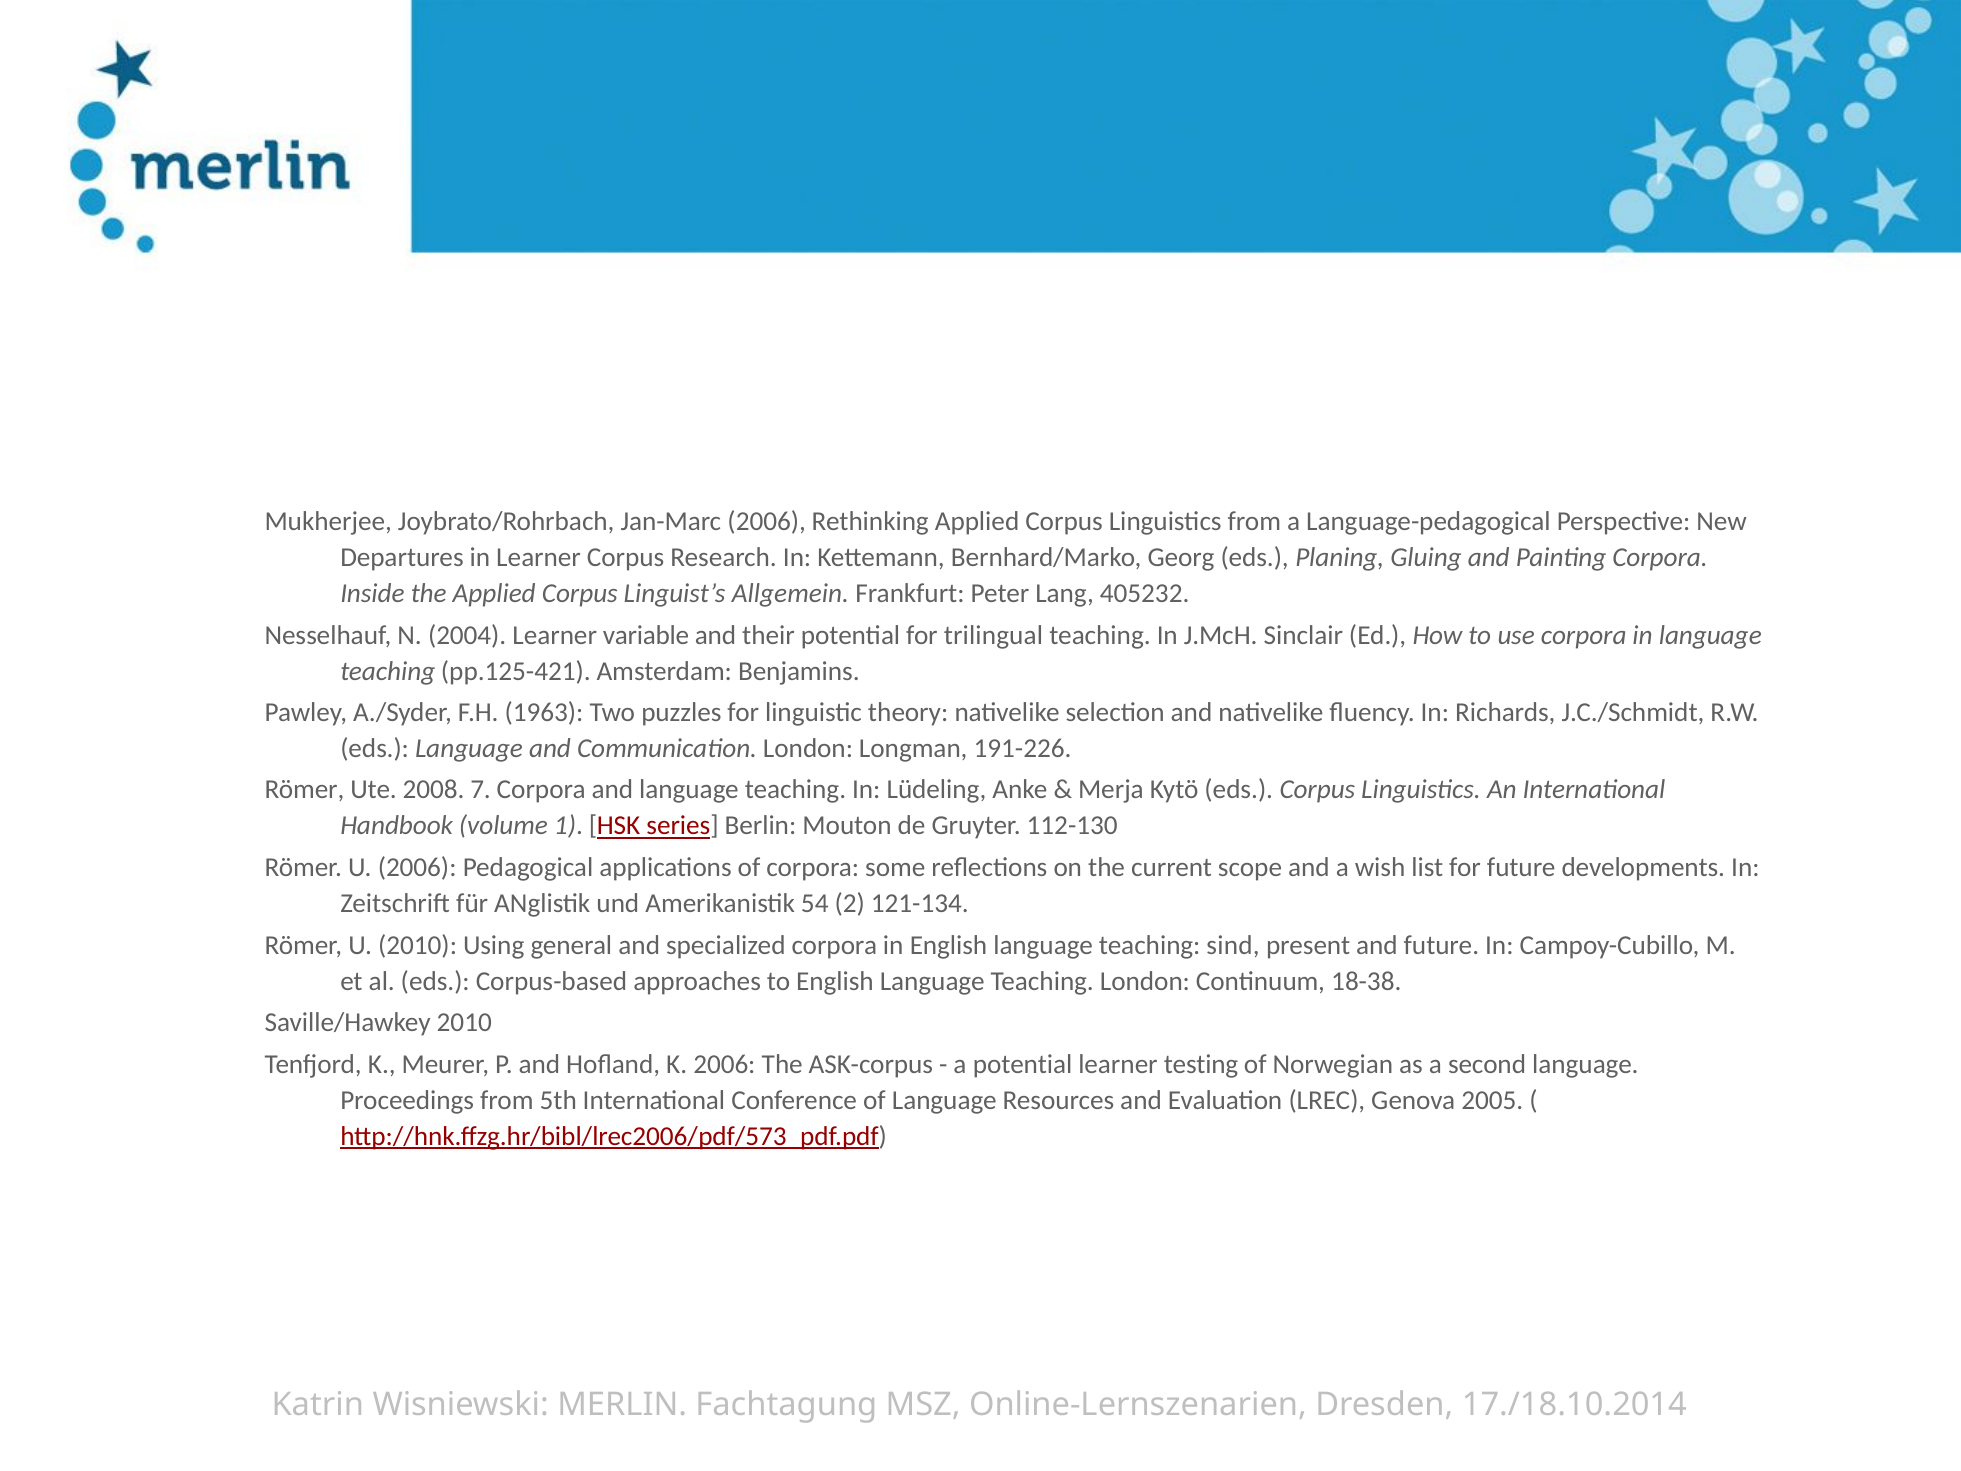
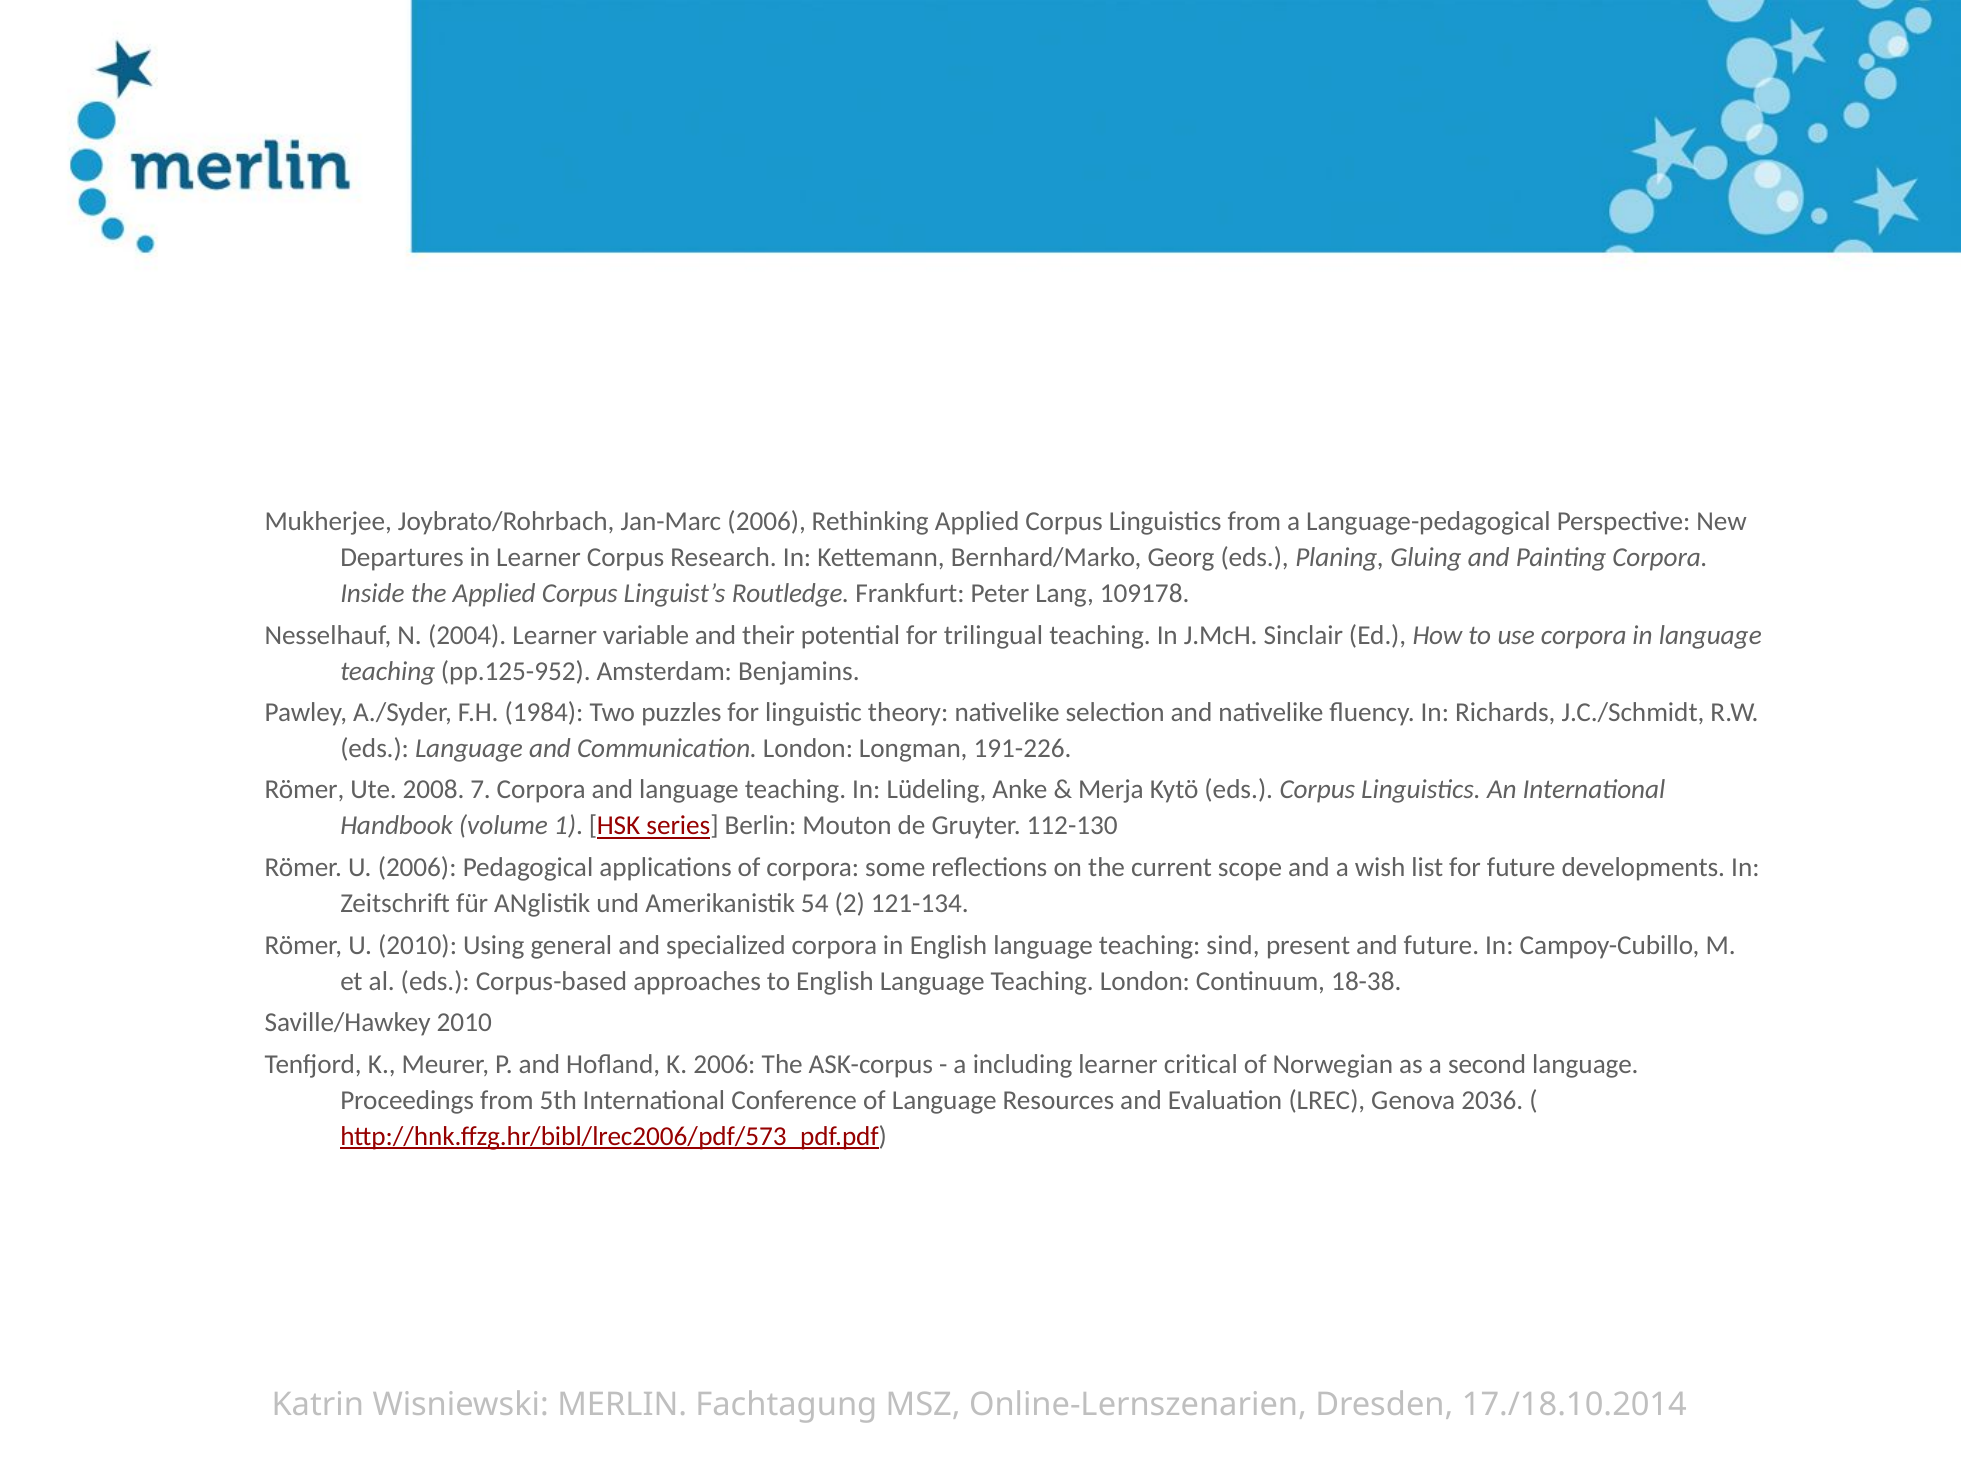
Allgemein: Allgemein -> Routledge
405232: 405232 -> 109178
pp.125-421: pp.125-421 -> pp.125-952
1963: 1963 -> 1984
a potential: potential -> including
testing: testing -> critical
2005: 2005 -> 2036
